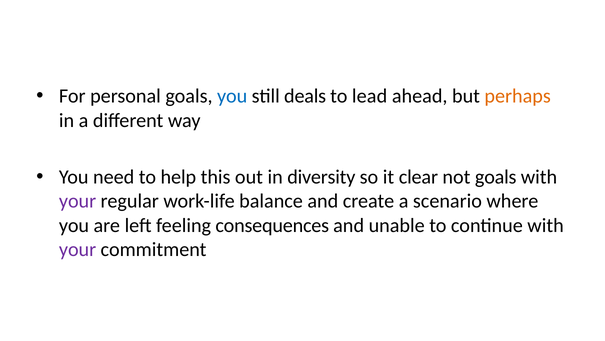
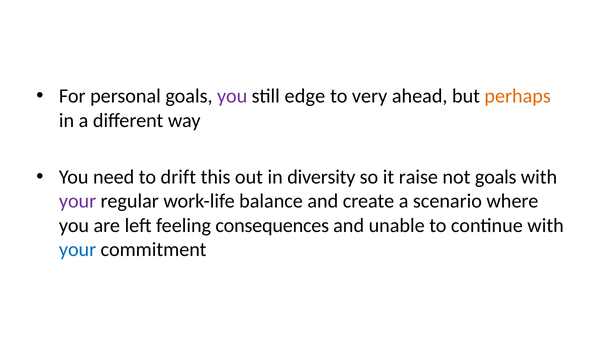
you at (232, 96) colour: blue -> purple
deals: deals -> edge
lead: lead -> very
help: help -> drift
clear: clear -> raise
your at (78, 249) colour: purple -> blue
